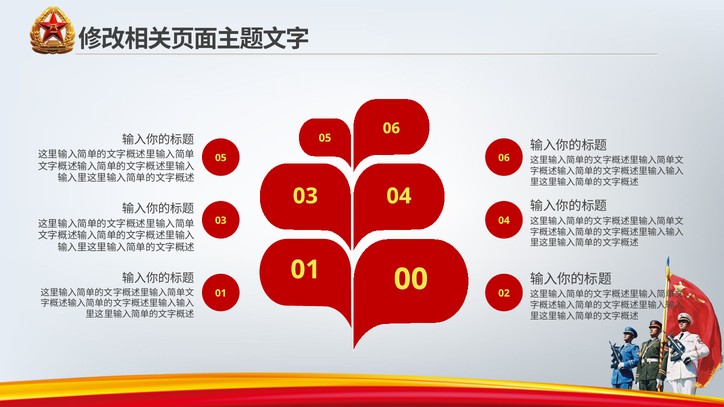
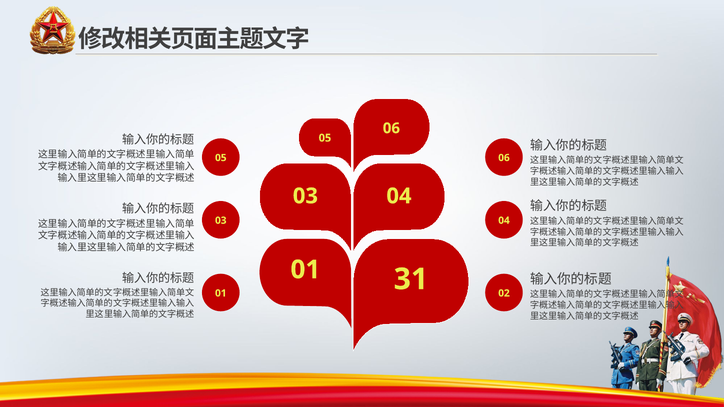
00: 00 -> 31
